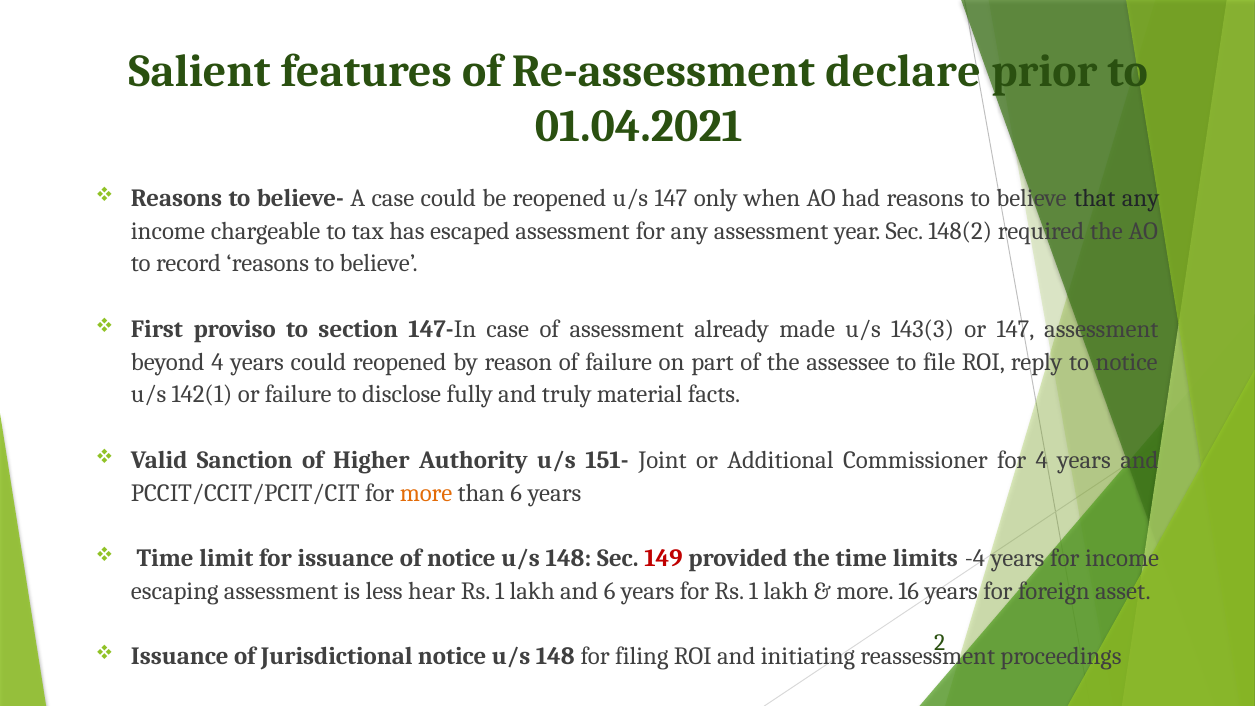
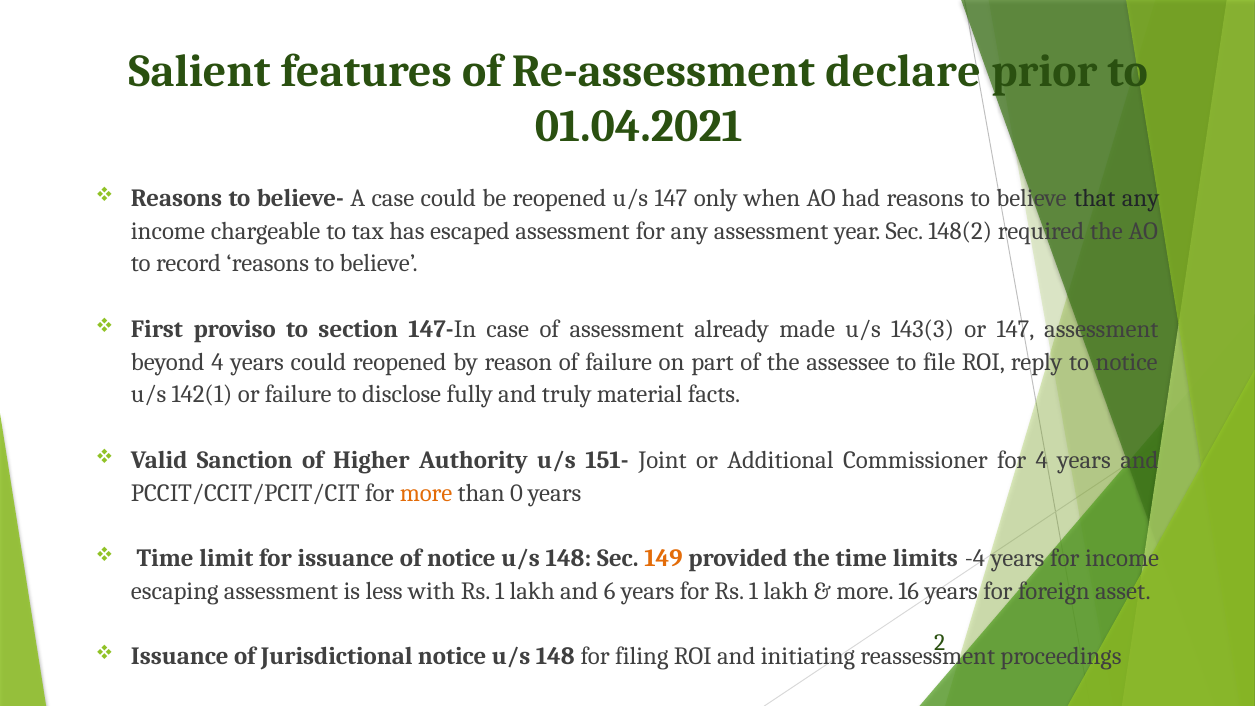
than 6: 6 -> 0
149 colour: red -> orange
hear: hear -> with
